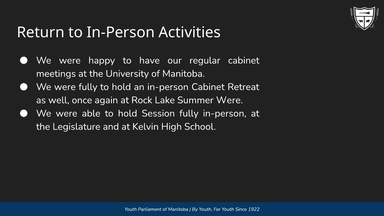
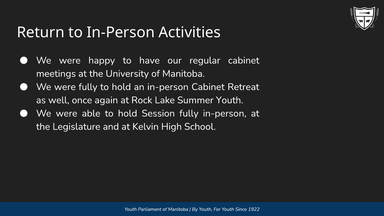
Summer Were: Were -> Youth
